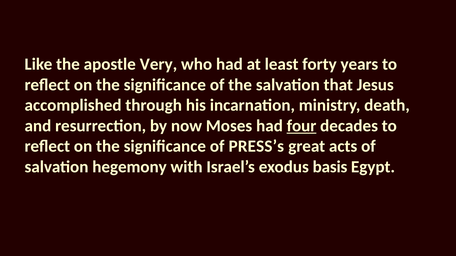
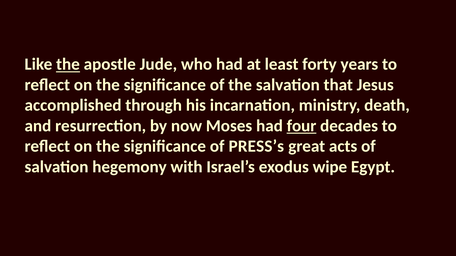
the at (68, 64) underline: none -> present
Very: Very -> Jude
basis: basis -> wipe
